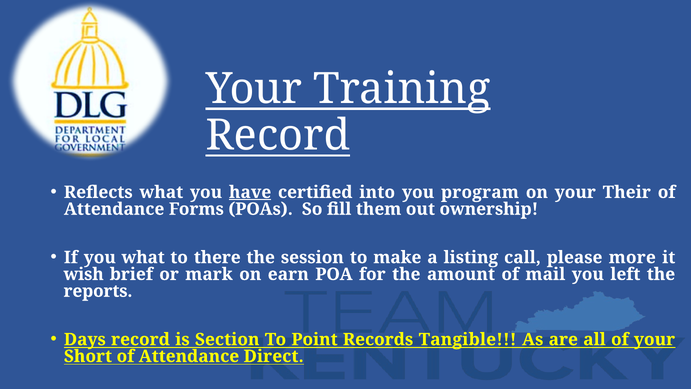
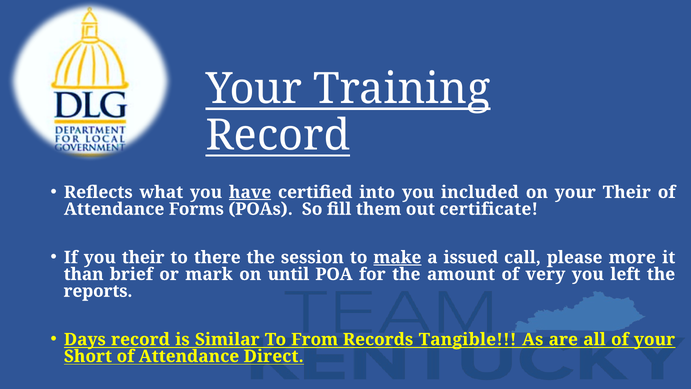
program: program -> included
ownership: ownership -> certificate
you what: what -> their
make underline: none -> present
listing: listing -> issued
wish: wish -> than
earn: earn -> until
mail: mail -> very
Section: Section -> Similar
Point: Point -> From
